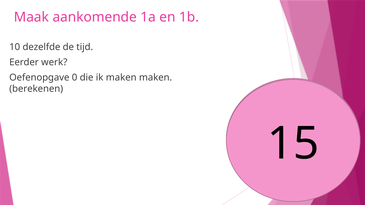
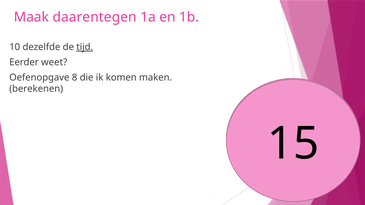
aankomende: aankomende -> daarentegen
tijd underline: none -> present
werk: werk -> weet
0: 0 -> 8
ik maken: maken -> komen
